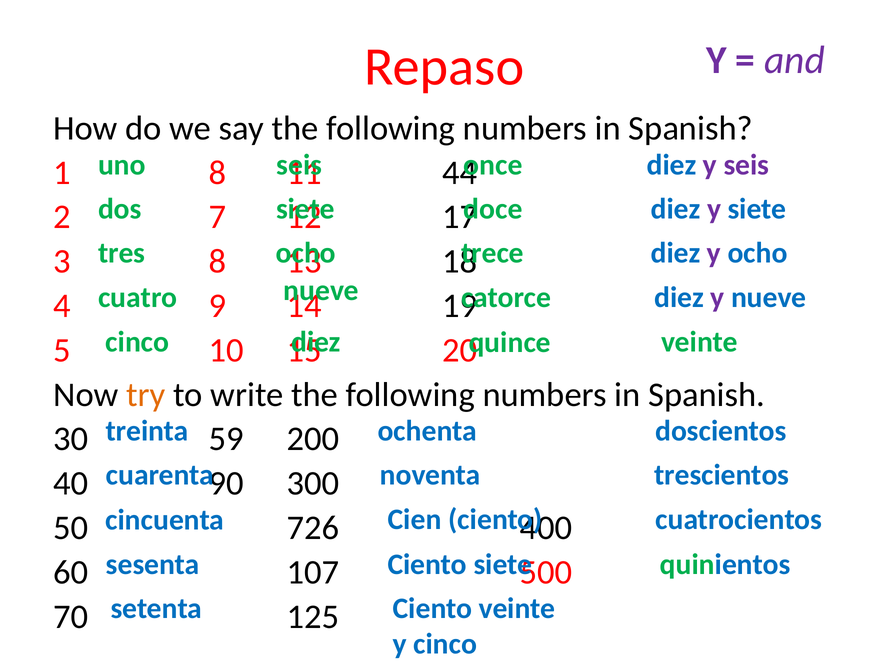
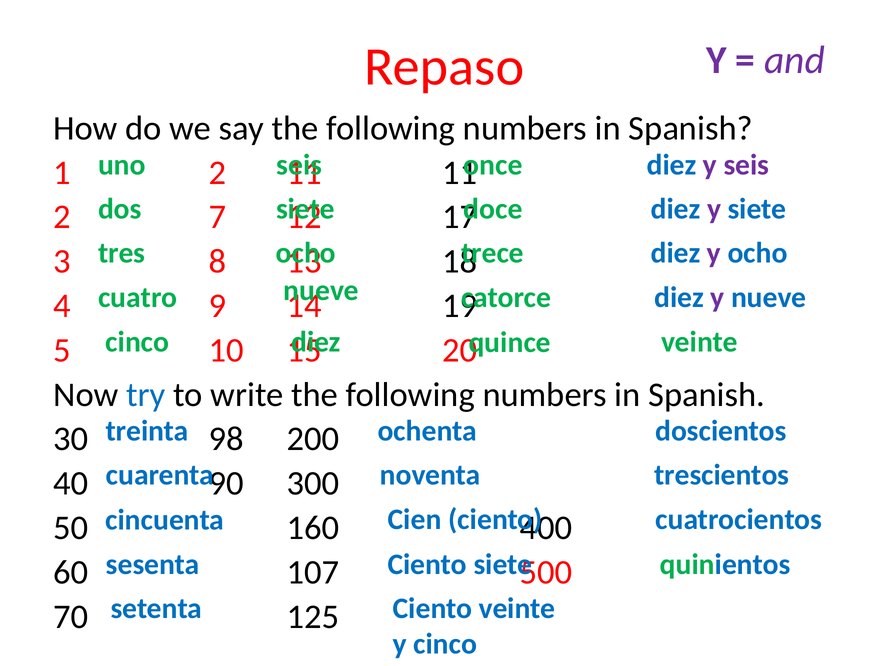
1 8: 8 -> 2
44 at (460, 173): 44 -> 11
try colour: orange -> blue
59: 59 -> 98
726: 726 -> 160
